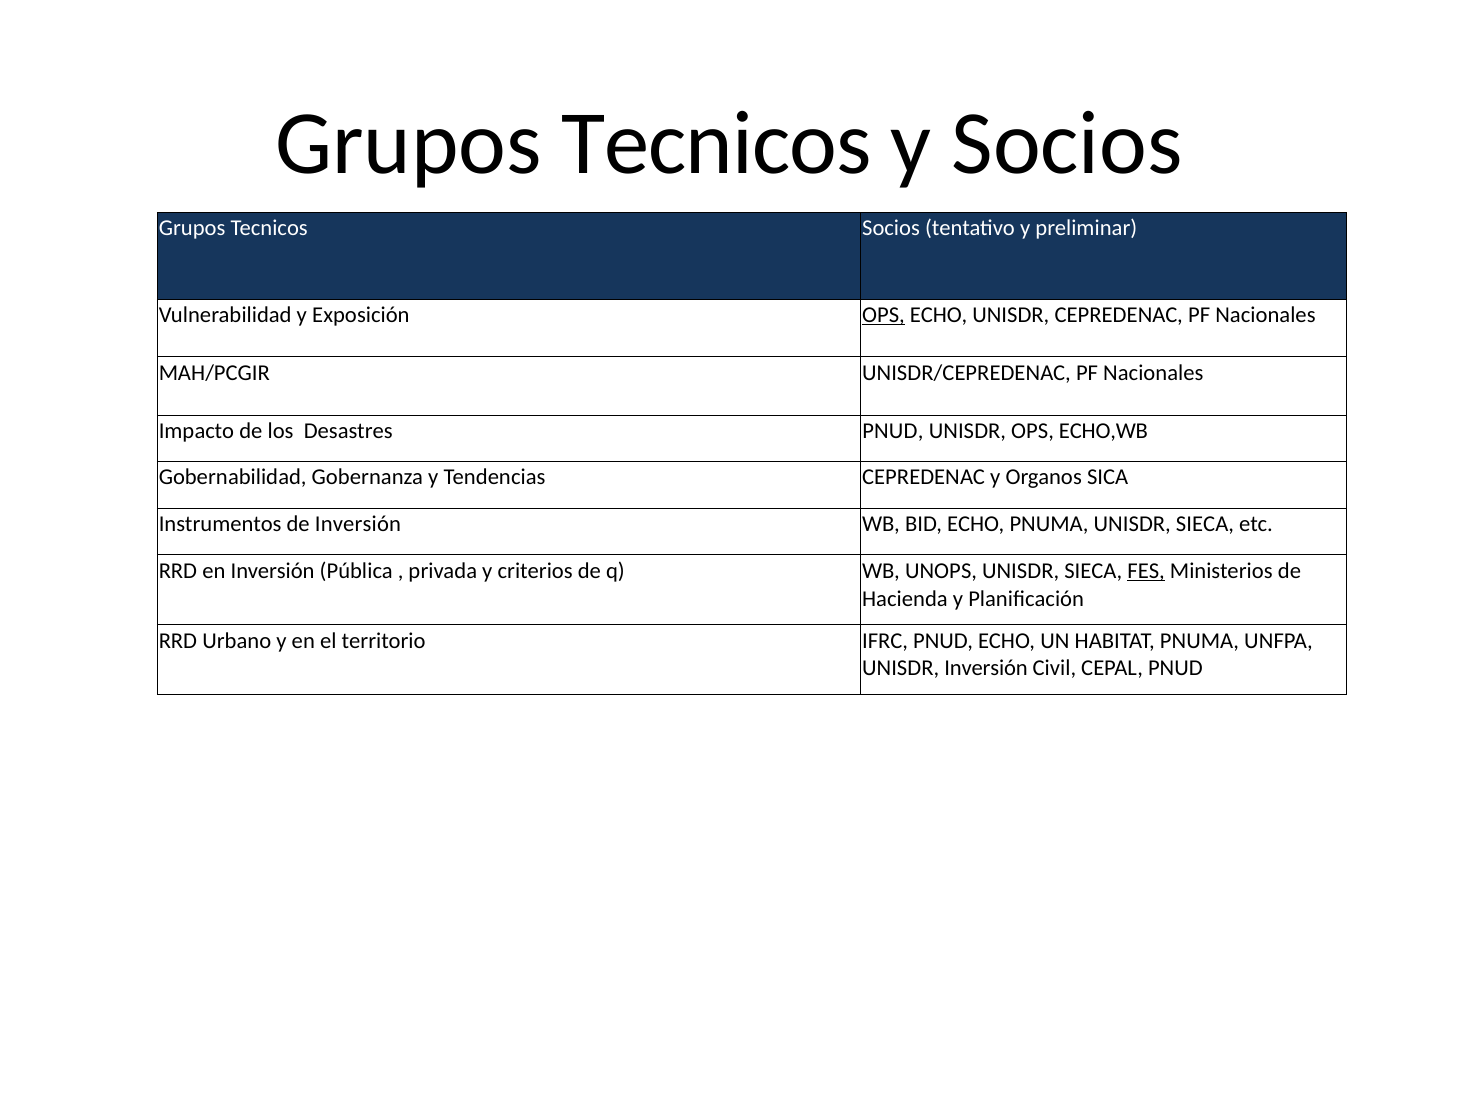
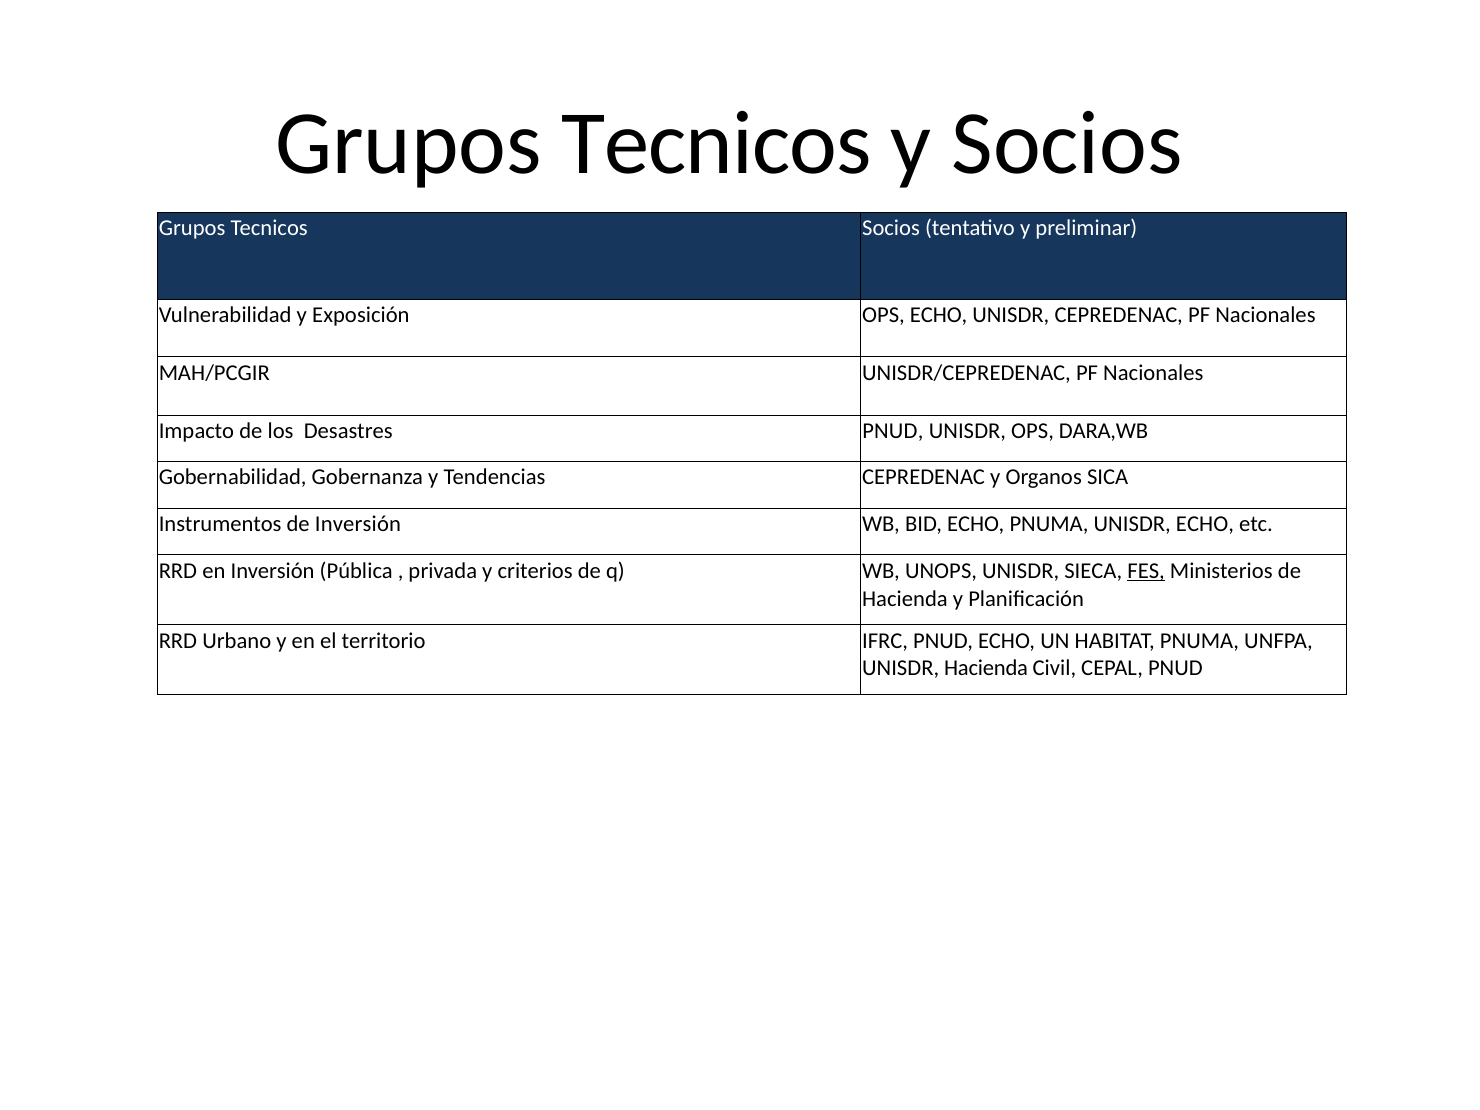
OPS at (883, 315) underline: present -> none
ECHO,WB: ECHO,WB -> DARA,WB
PNUMA UNISDR SIECA: SIECA -> ECHO
UNISDR Inversión: Inversión -> Hacienda
